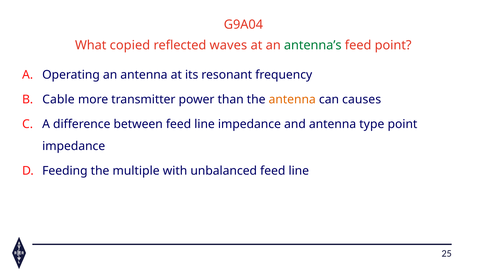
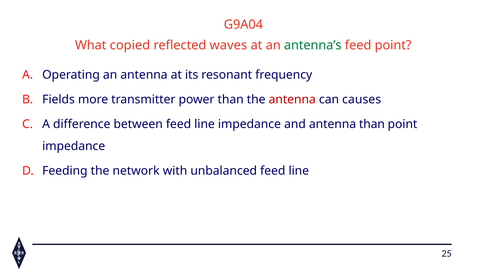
Cable: Cable -> Fields
antenna at (292, 100) colour: orange -> red
antenna type: type -> than
multiple: multiple -> network
